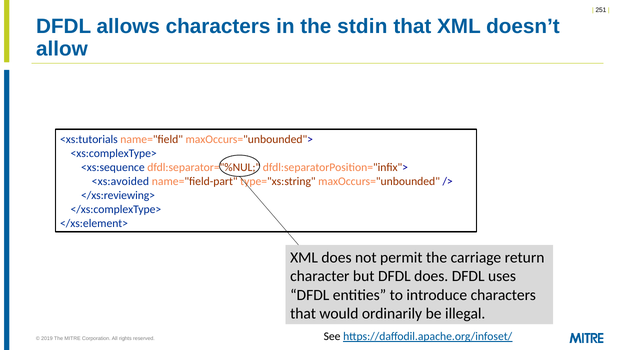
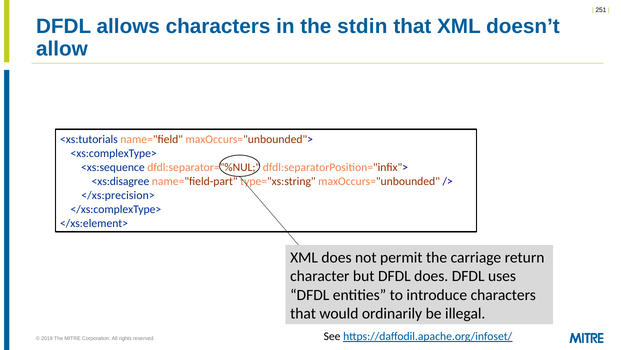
<xs:avoided: <xs:avoided -> <xs:disagree
</xs:reviewing>: </xs:reviewing> -> </xs:precision>
